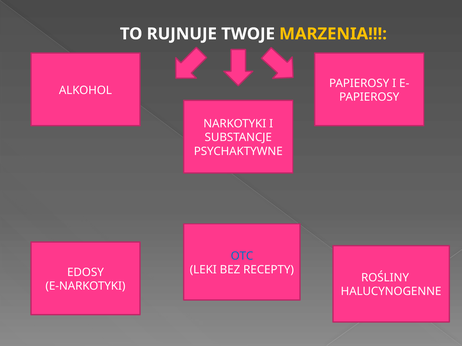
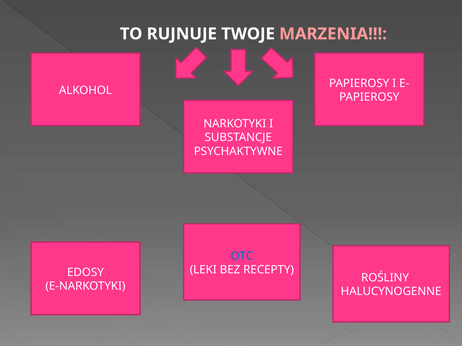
MARZENIA colour: yellow -> pink
